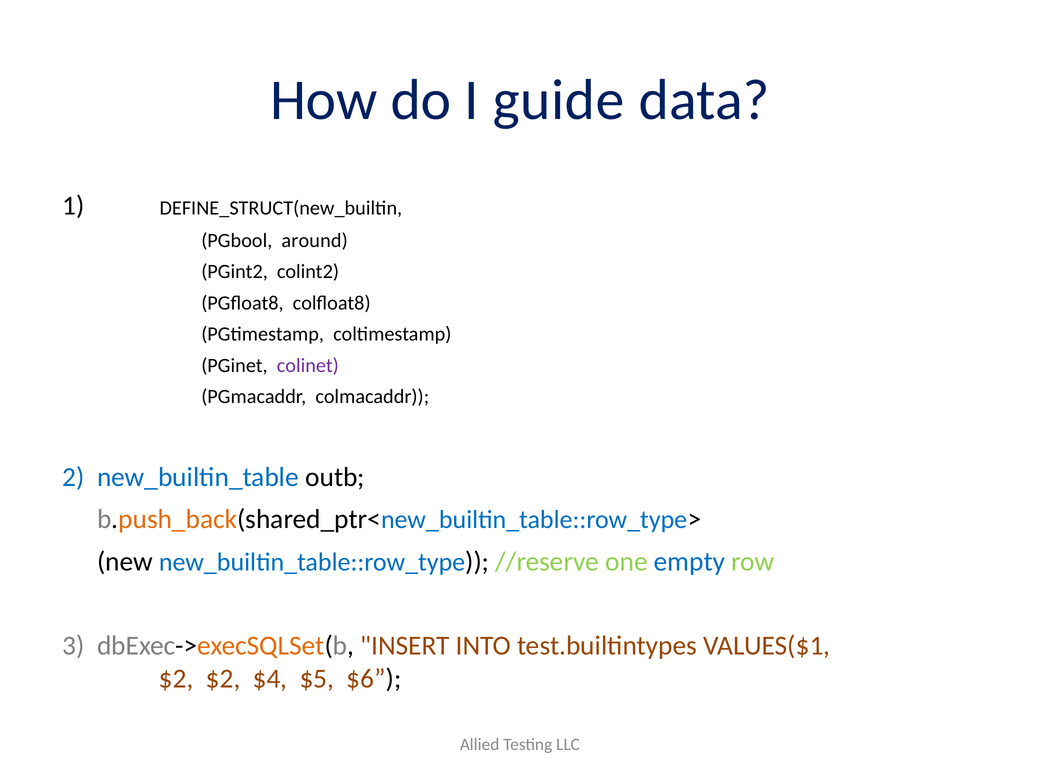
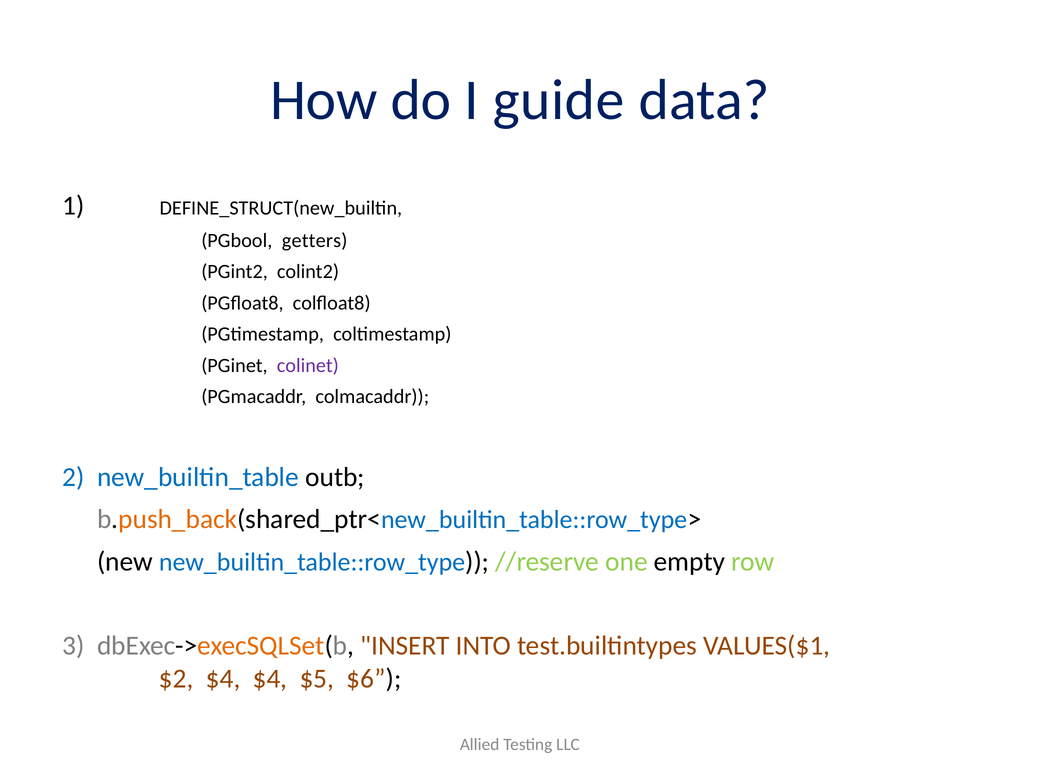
around: around -> getters
empty colour: blue -> black
$2 $2: $2 -> $4
